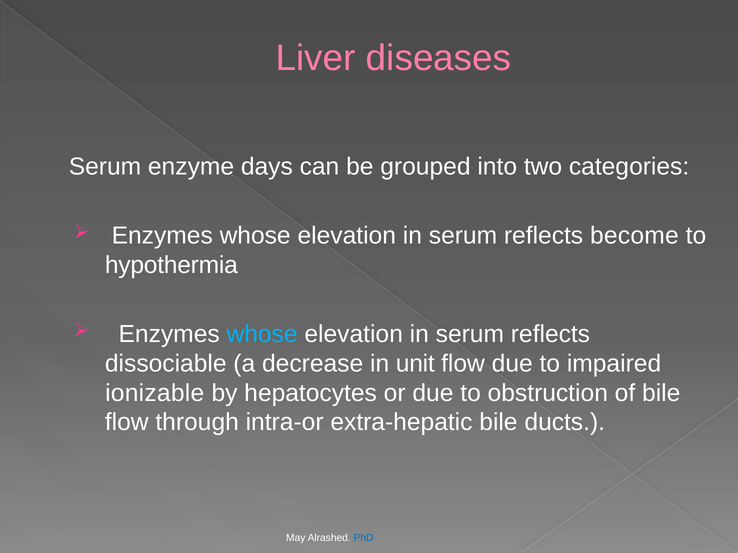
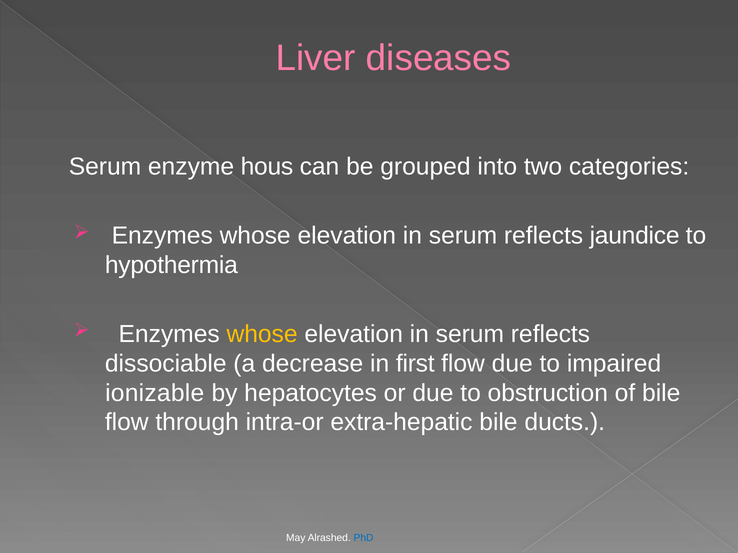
days: days -> hous
become: become -> jaundice
whose at (262, 334) colour: light blue -> yellow
unit: unit -> first
